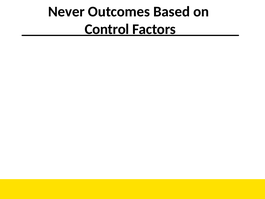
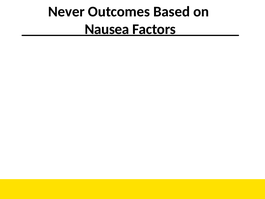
Control: Control -> Nausea
